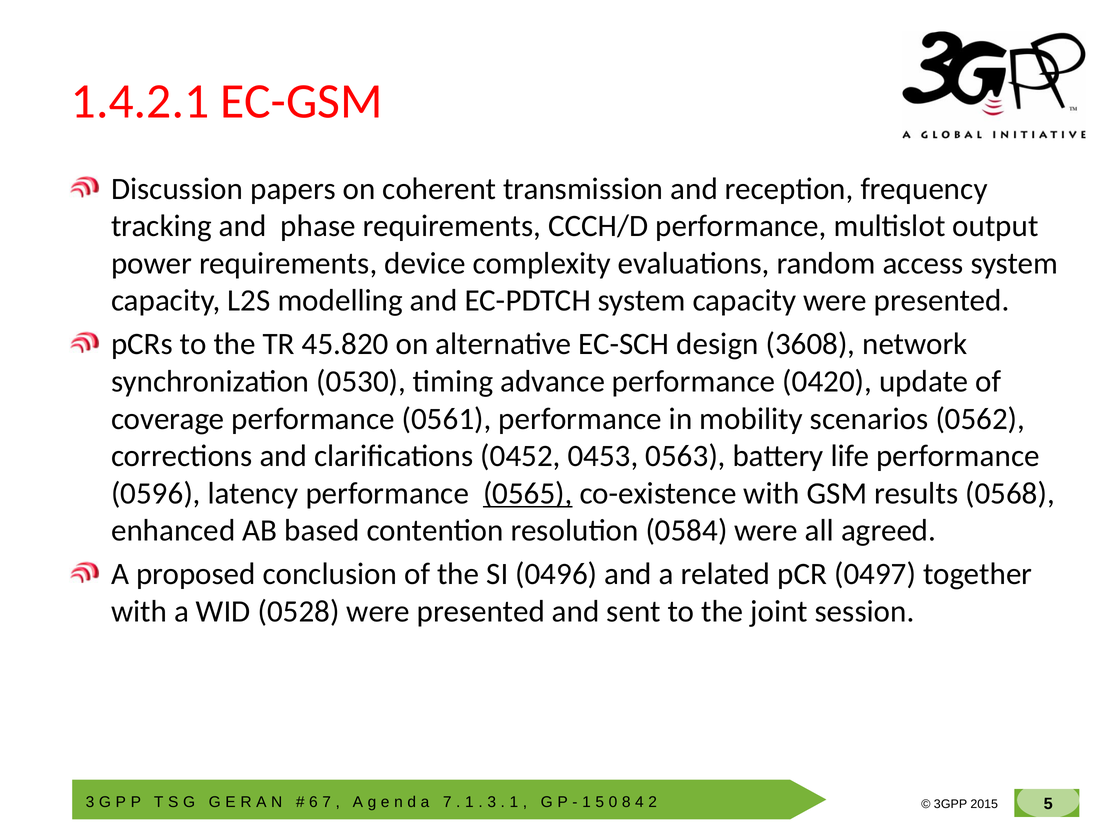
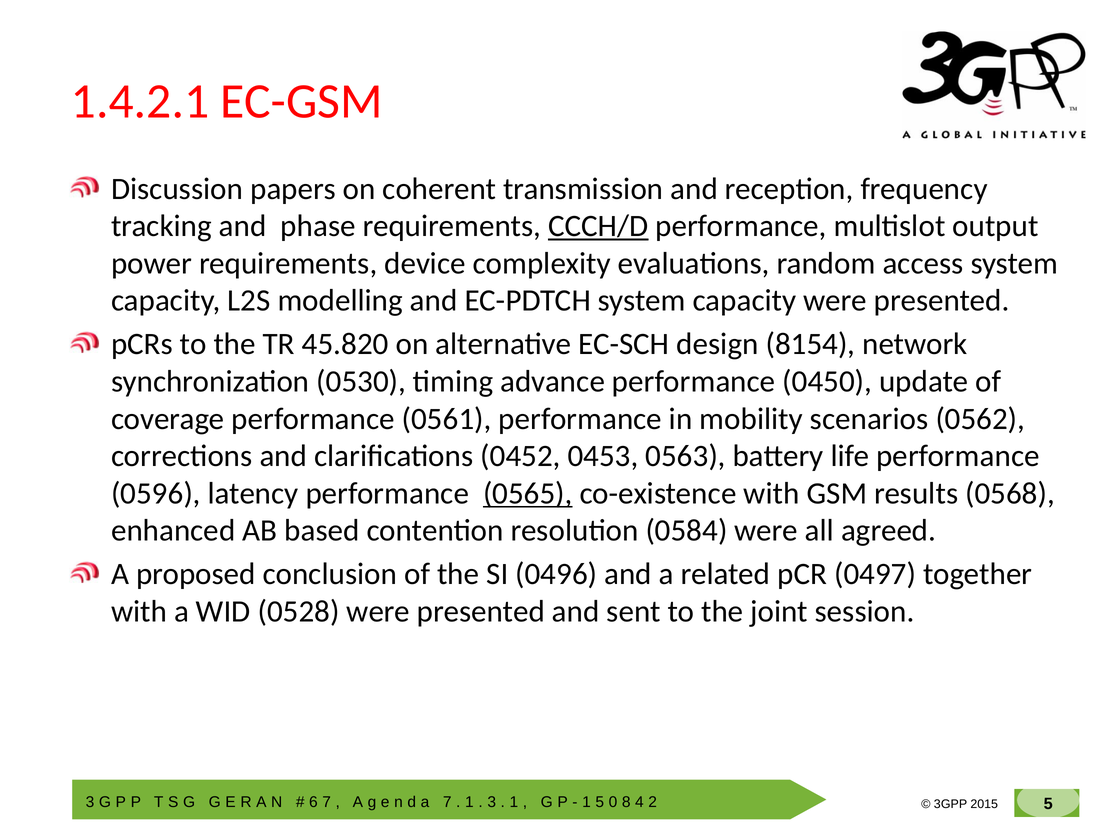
CCCH/D underline: none -> present
3608: 3608 -> 8154
0420: 0420 -> 0450
